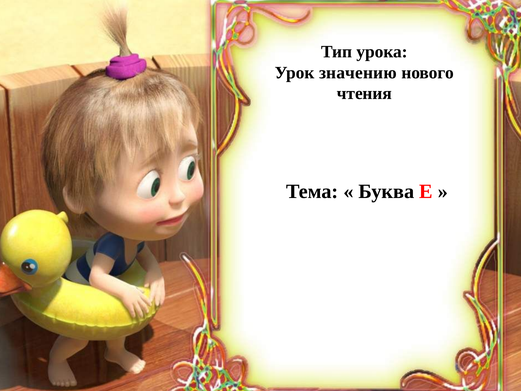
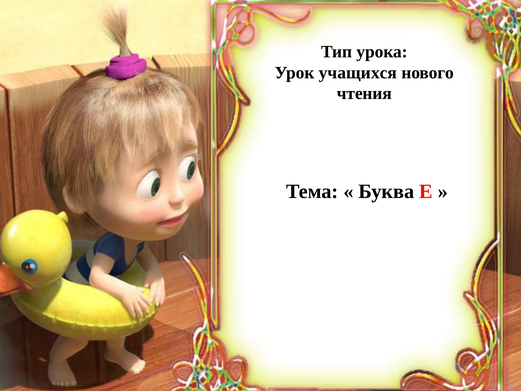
значению: значению -> учащихся
